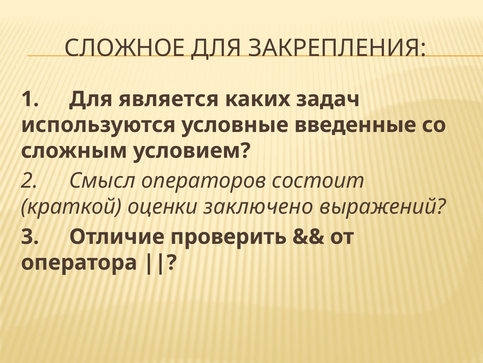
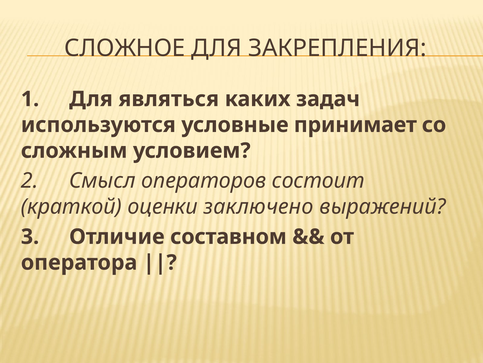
является: является -> являться
введенные: введенные -> принимает
проверить: проверить -> составном
